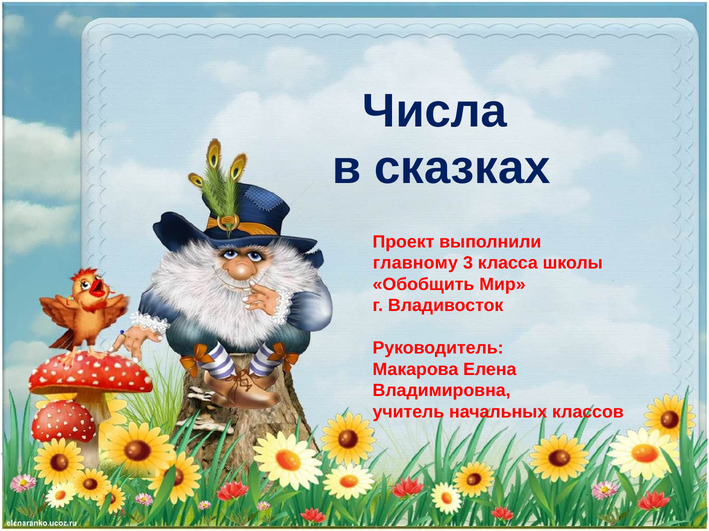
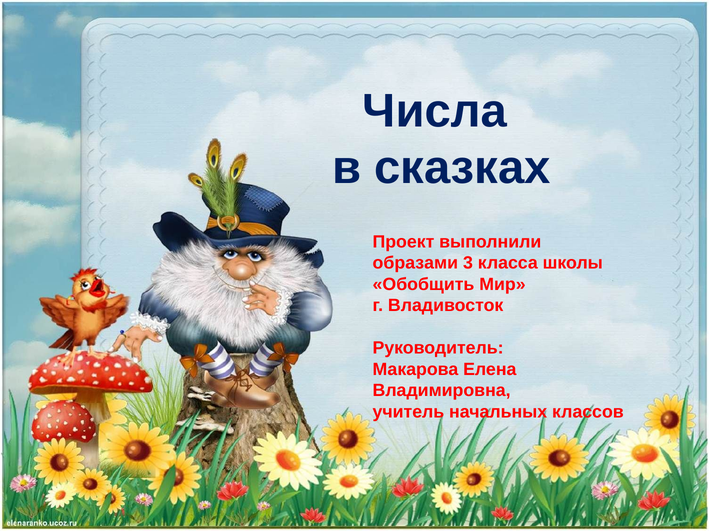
главному: главному -> образами
